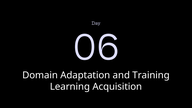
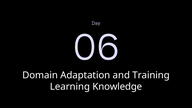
Acquisition: Acquisition -> Knowledge
